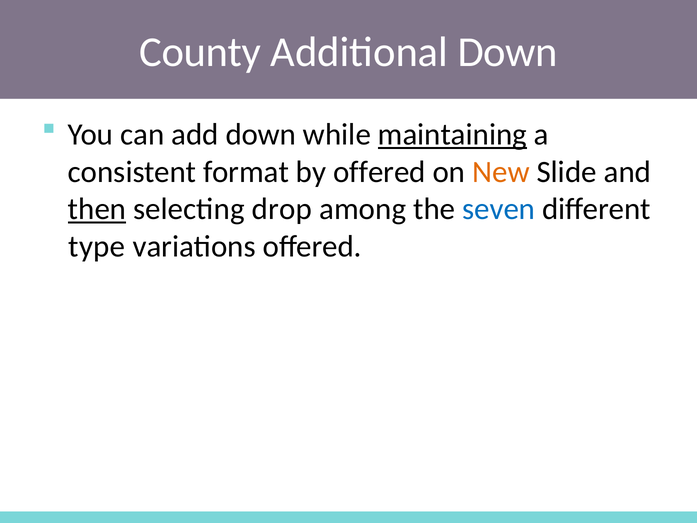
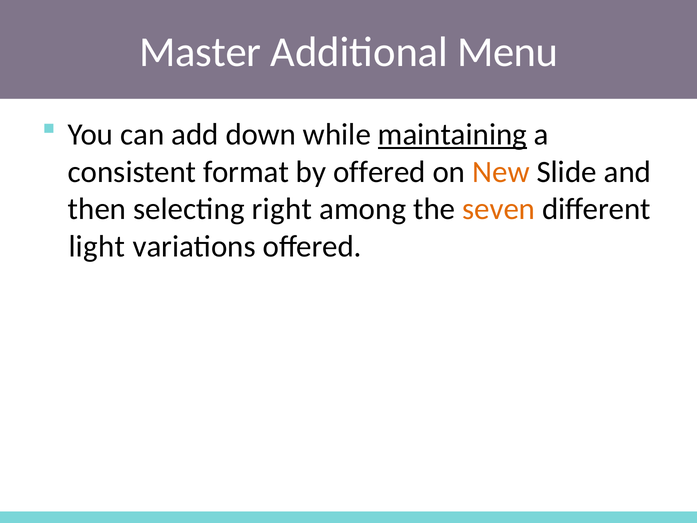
County: County -> Master
Additional Down: Down -> Menu
then underline: present -> none
drop: drop -> right
seven colour: blue -> orange
type: type -> light
